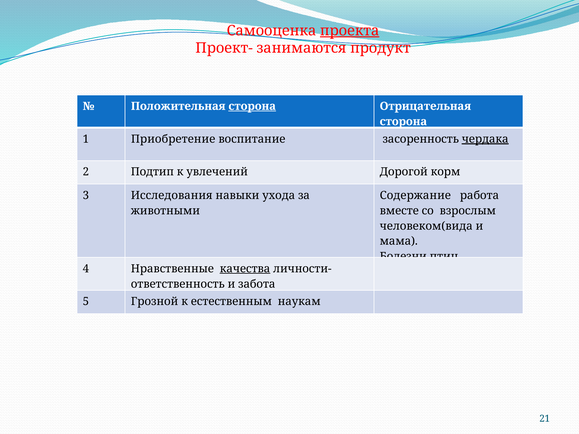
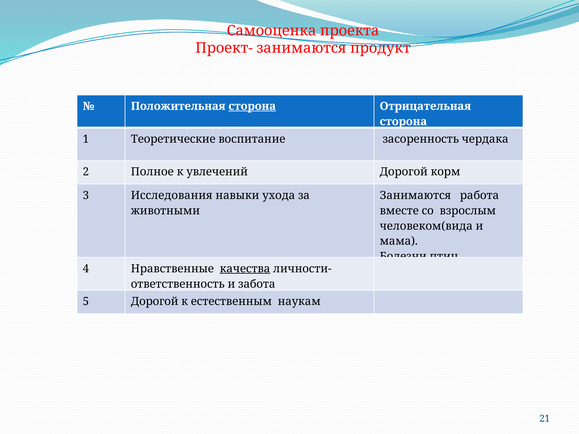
проекта underline: present -> none
Приобретение: Приобретение -> Теоретические
чердака underline: present -> none
Подтип: Подтип -> Полное
Содержание at (415, 195): Содержание -> Занимаются
5 Грозной: Грозной -> Дорогой
